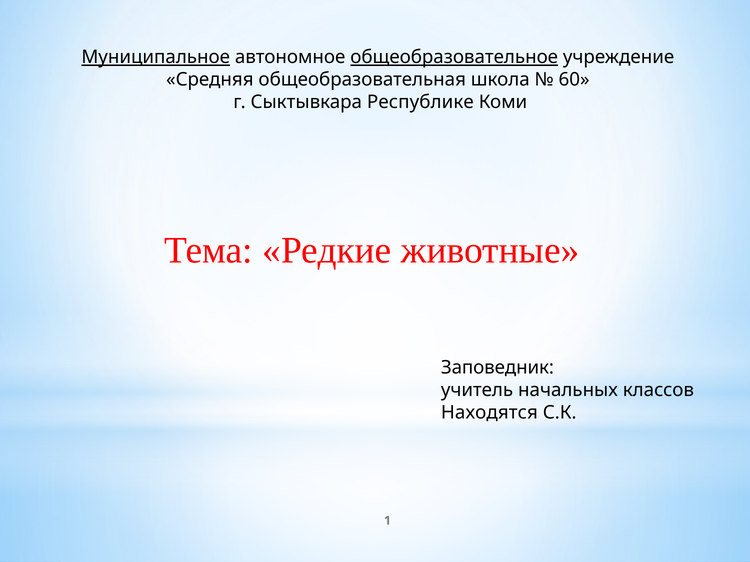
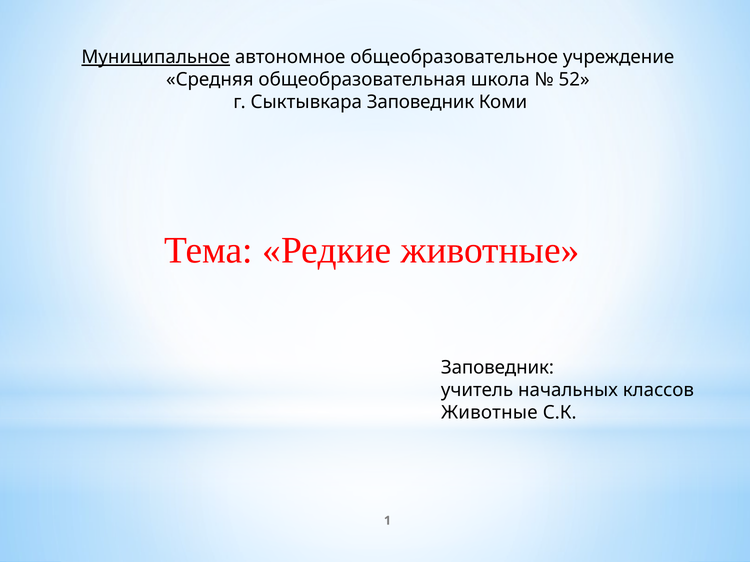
общеобразовательное underline: present -> none
60: 60 -> 52
Сыктывкара Республике: Республике -> Заповедник
Находятся at (489, 413): Находятся -> Животные
